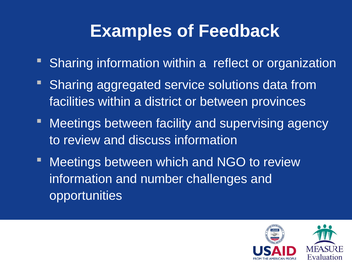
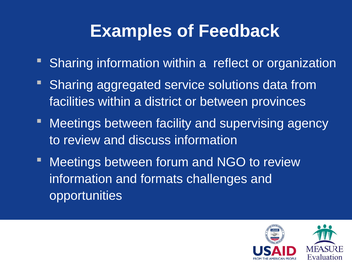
which: which -> forum
number: number -> formats
